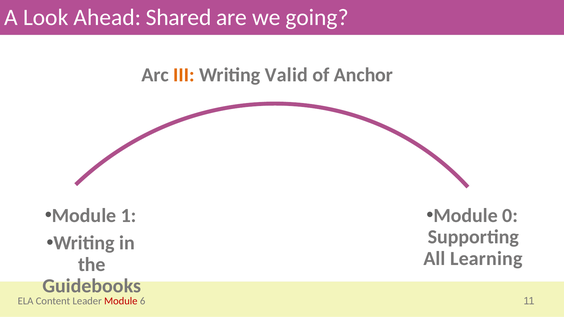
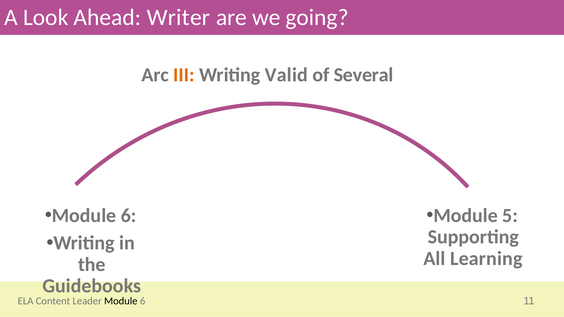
Shared: Shared -> Writer
Anchor: Anchor -> Several
1 at (129, 216): 1 -> 6
0: 0 -> 5
Module at (121, 301) colour: red -> black
